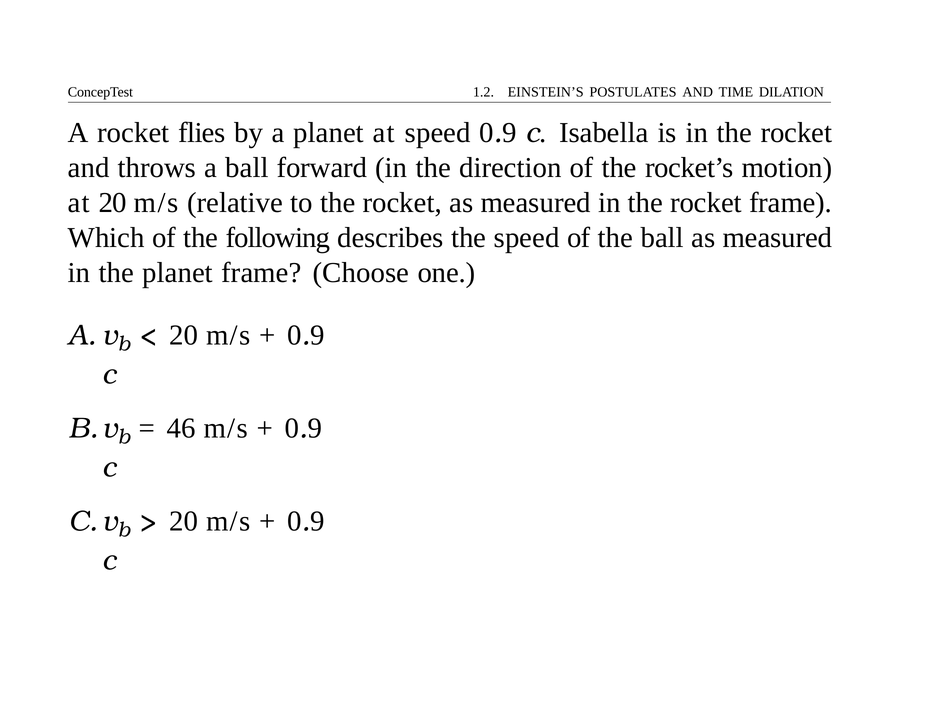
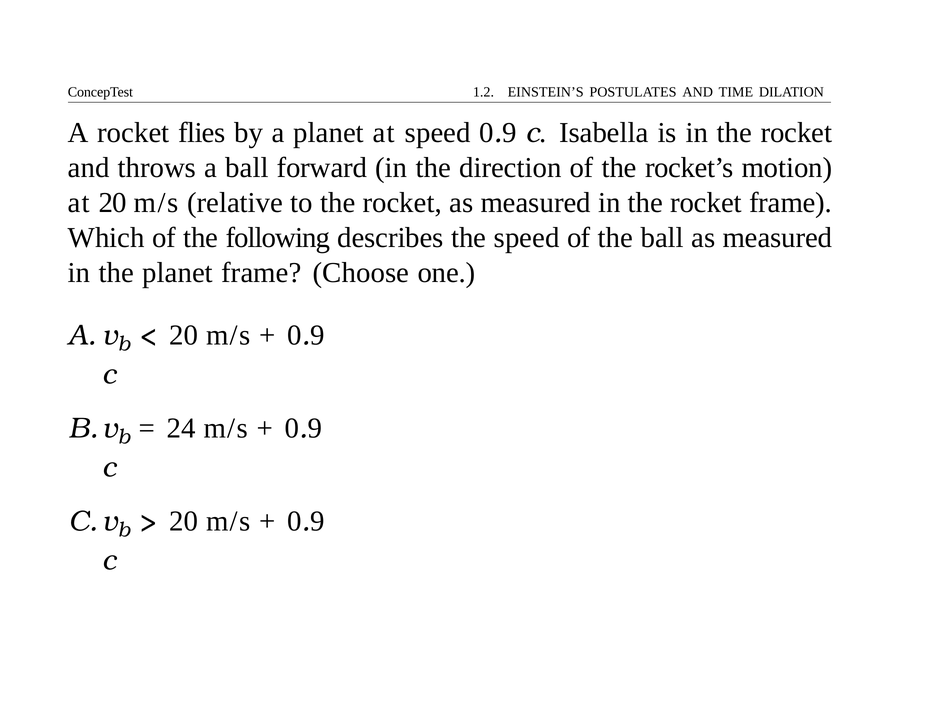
46: 46 -> 24
